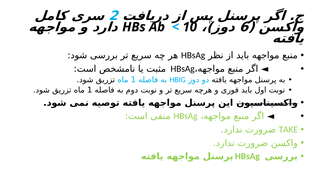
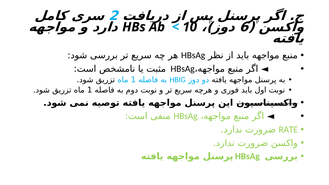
TAKE: TAKE -> RATE
